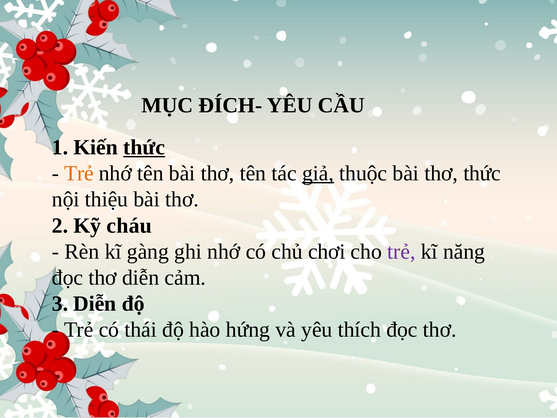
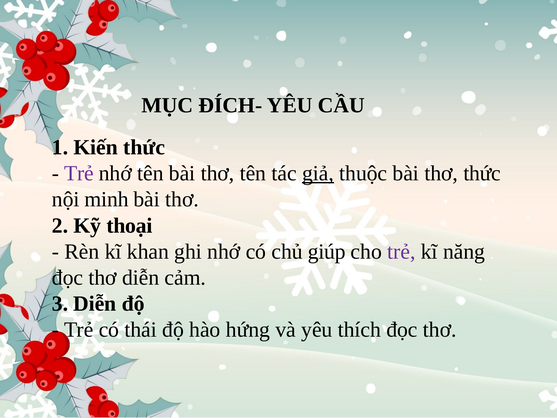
thức at (144, 147) underline: present -> none
Trẻ at (79, 173) colour: orange -> purple
thiệu: thiệu -> minh
cháu: cháu -> thoại
gàng: gàng -> khan
chơi: chơi -> giúp
